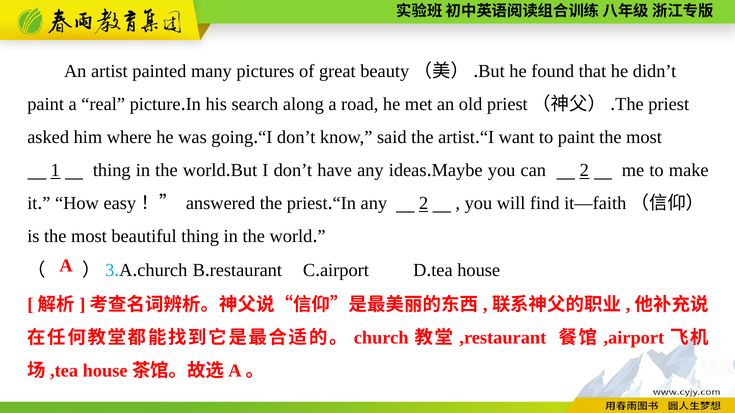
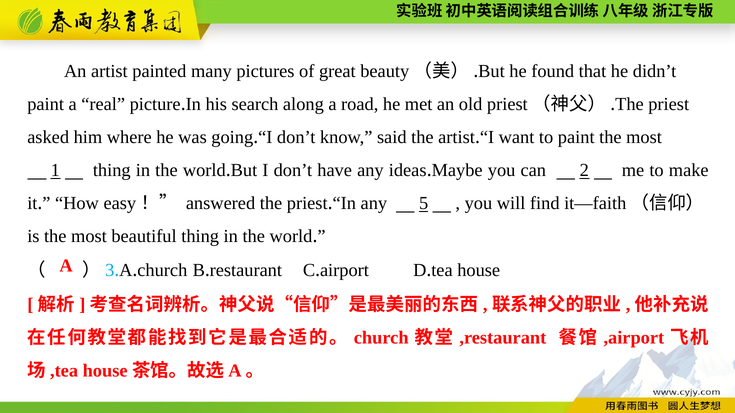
any 2: 2 -> 5
